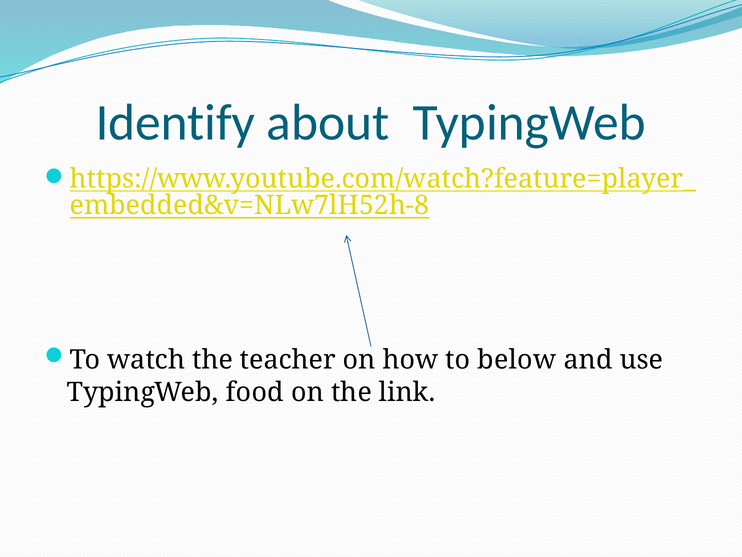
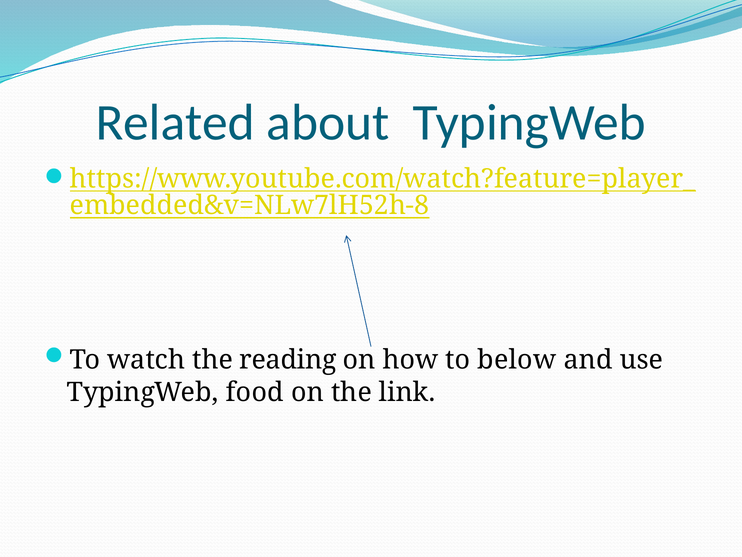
Identify: Identify -> Related
teacher: teacher -> reading
